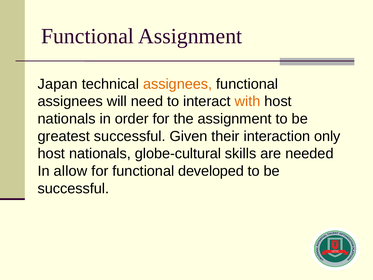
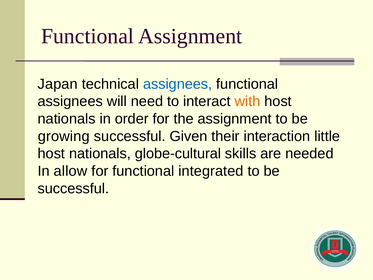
assignees at (178, 84) colour: orange -> blue
greatest: greatest -> growing
only: only -> little
developed: developed -> integrated
